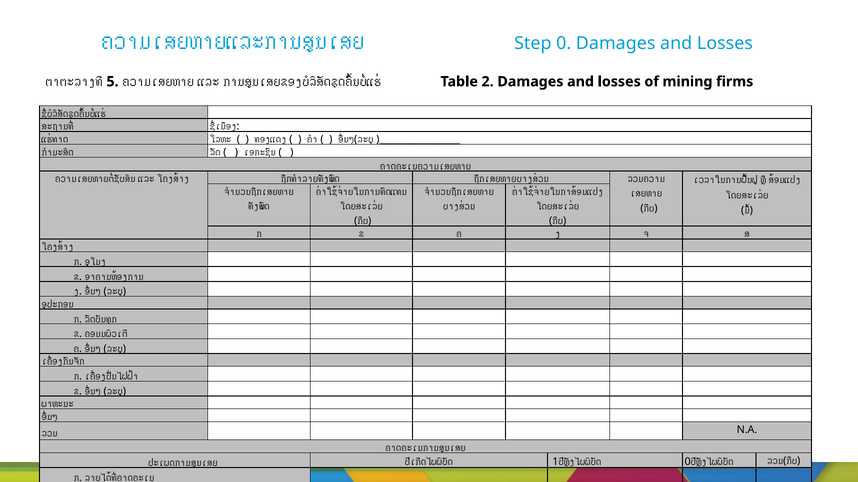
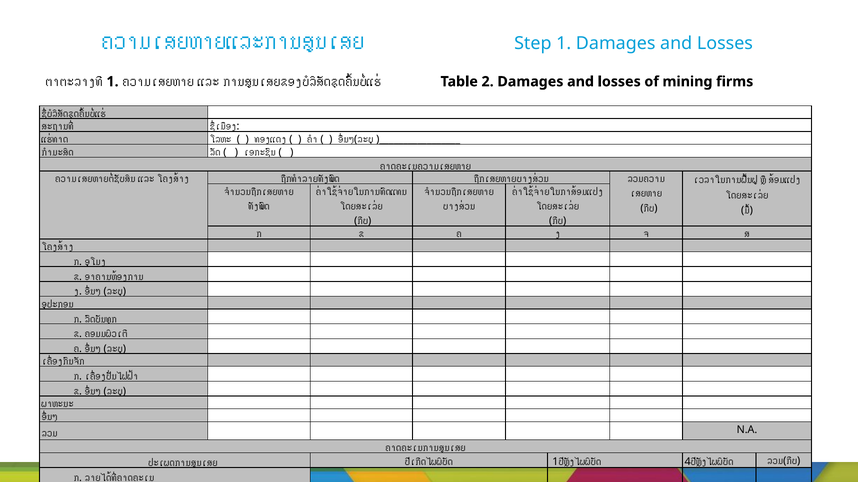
Step 0: 0 -> 1
5 at (113, 82): 5 -> 1
0 at (688, 462): 0 -> 4
